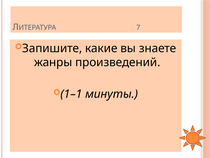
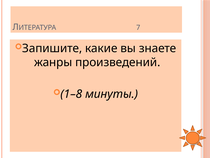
1–1: 1–1 -> 1–8
